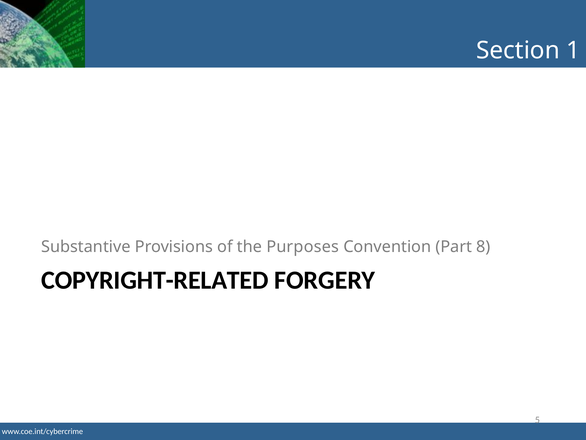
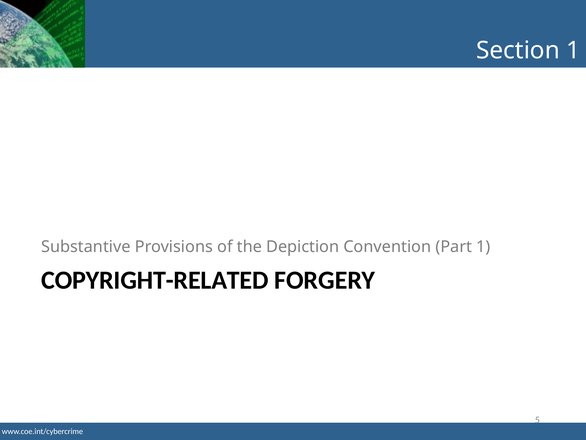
Purposes: Purposes -> Depiction
Part 8: 8 -> 1
